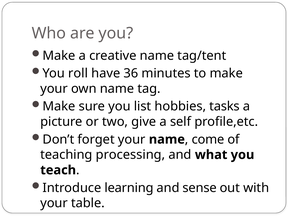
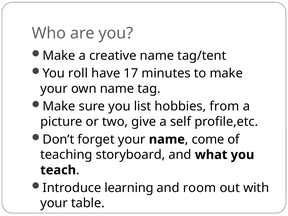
36: 36 -> 17
tasks: tasks -> from
processing: processing -> storyboard
sense: sense -> room
